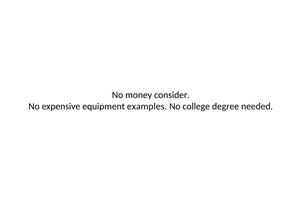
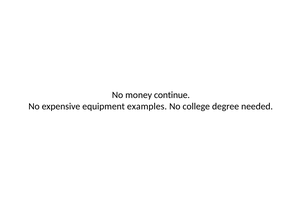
consider: consider -> continue
